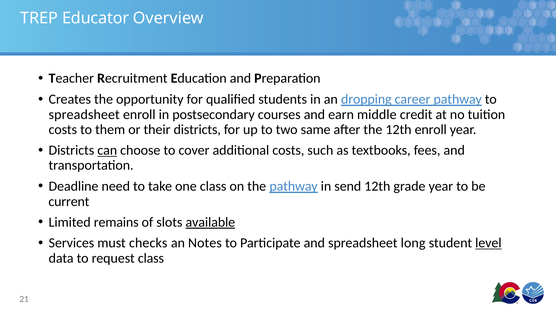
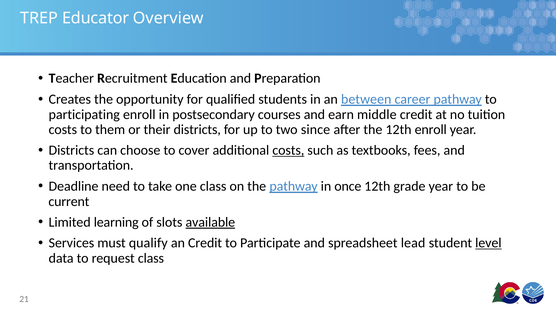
dropping: dropping -> between
spreadsheet at (84, 114): spreadsheet -> participating
same: same -> since
can underline: present -> none
costs at (288, 150) underline: none -> present
send: send -> once
remains: remains -> learning
checks: checks -> qualify
an Notes: Notes -> Credit
long: long -> lead
